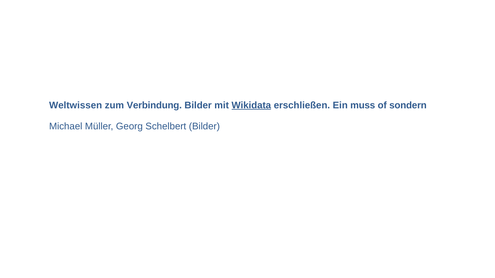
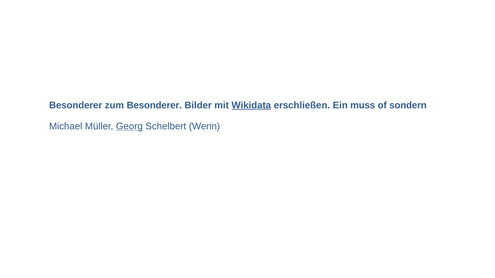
Weltwissen at (76, 105): Weltwissen -> Besonderer
zum Verbindung: Verbindung -> Besonderer
Georg underline: none -> present
Schelbert Bilder: Bilder -> Wenn
